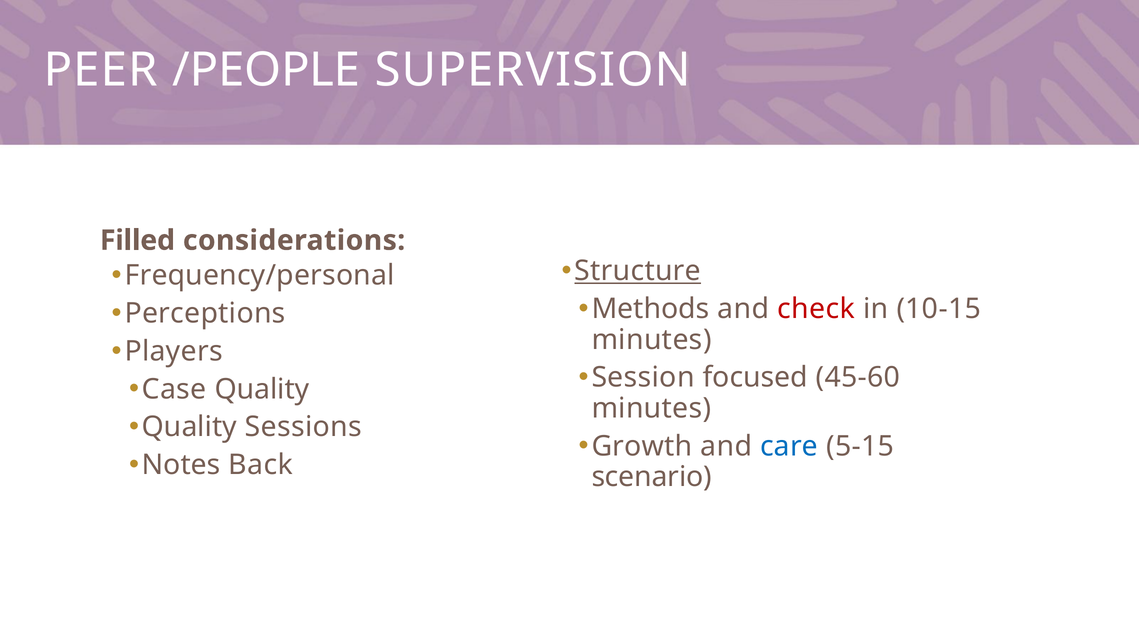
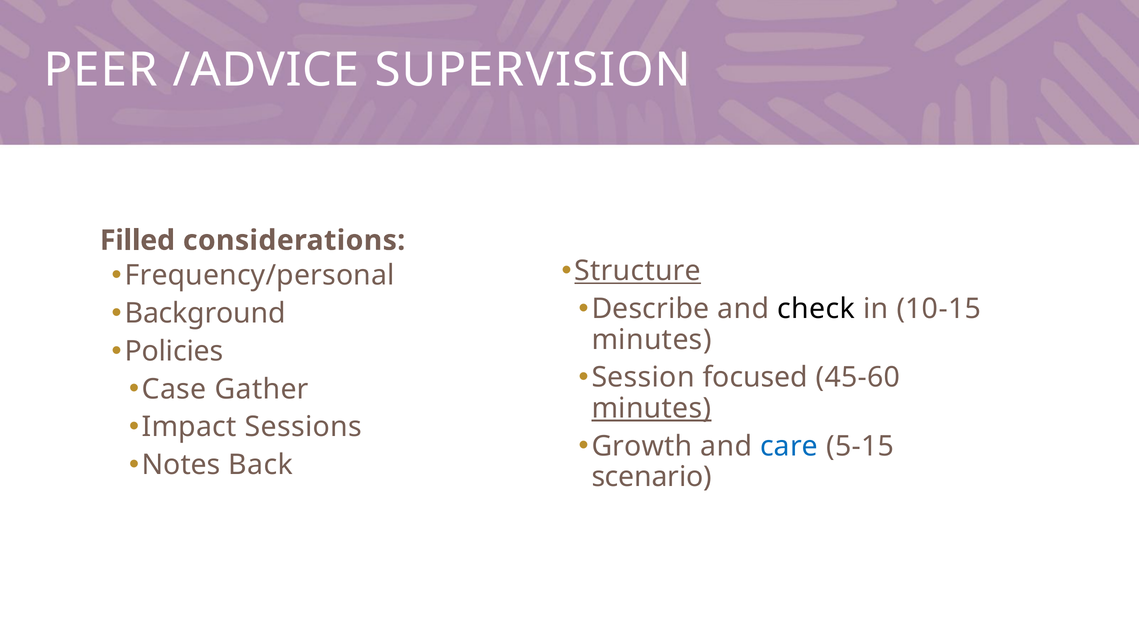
/PEOPLE: /PEOPLE -> /ADVICE
Methods: Methods -> Describe
check colour: red -> black
Perceptions: Perceptions -> Background
Players: Players -> Policies
Case Quality: Quality -> Gather
minutes at (651, 408) underline: none -> present
Quality at (189, 427): Quality -> Impact
